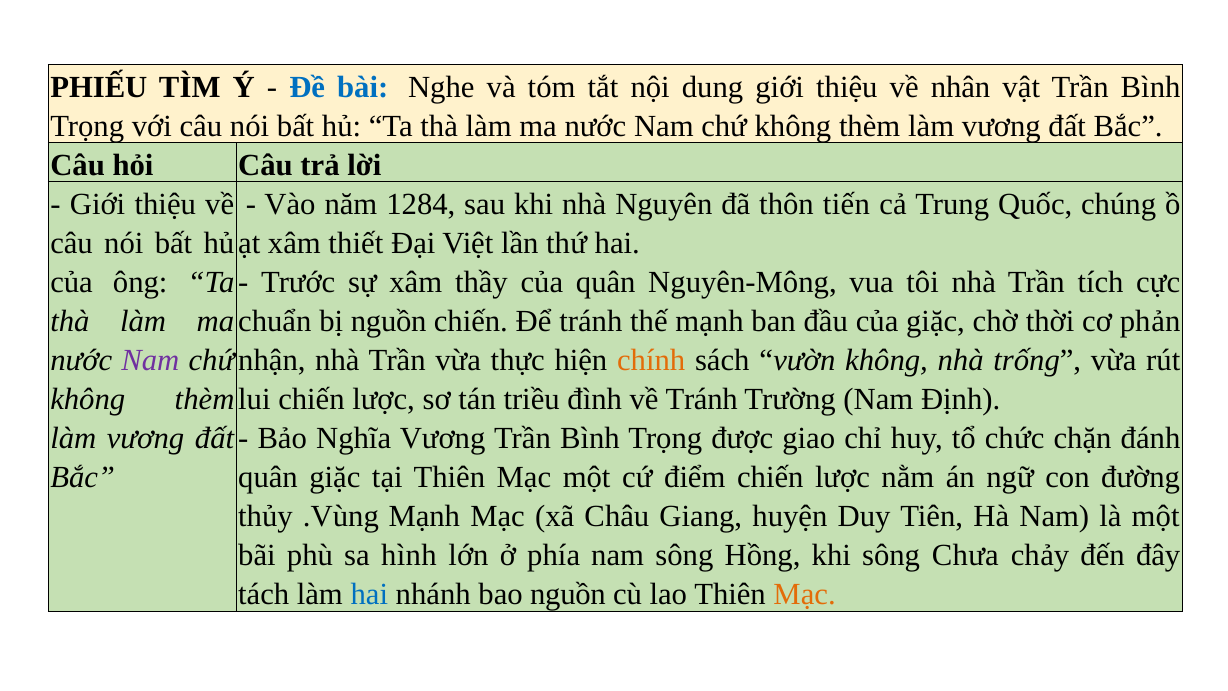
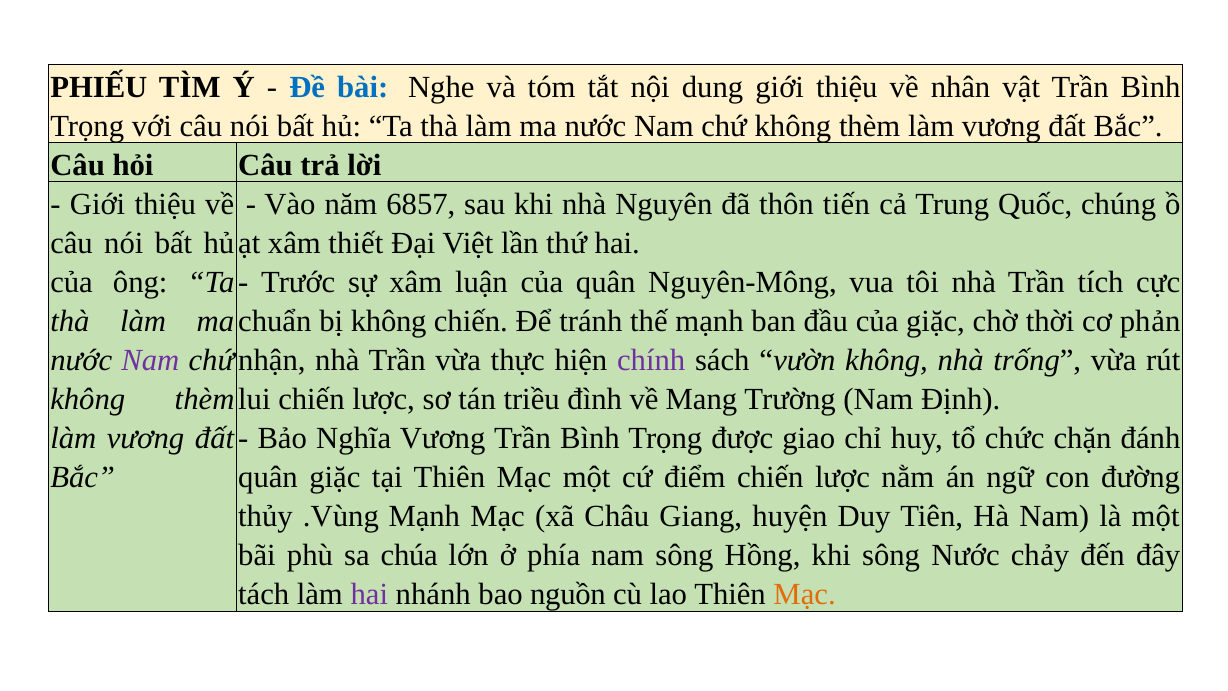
1284: 1284 -> 6857
thầy: thầy -> luận
bị nguồn: nguồn -> không
chính colour: orange -> purple
về Tránh: Tránh -> Mang
hình: hình -> chúa
sông Chưa: Chưa -> Nước
hai at (369, 594) colour: blue -> purple
